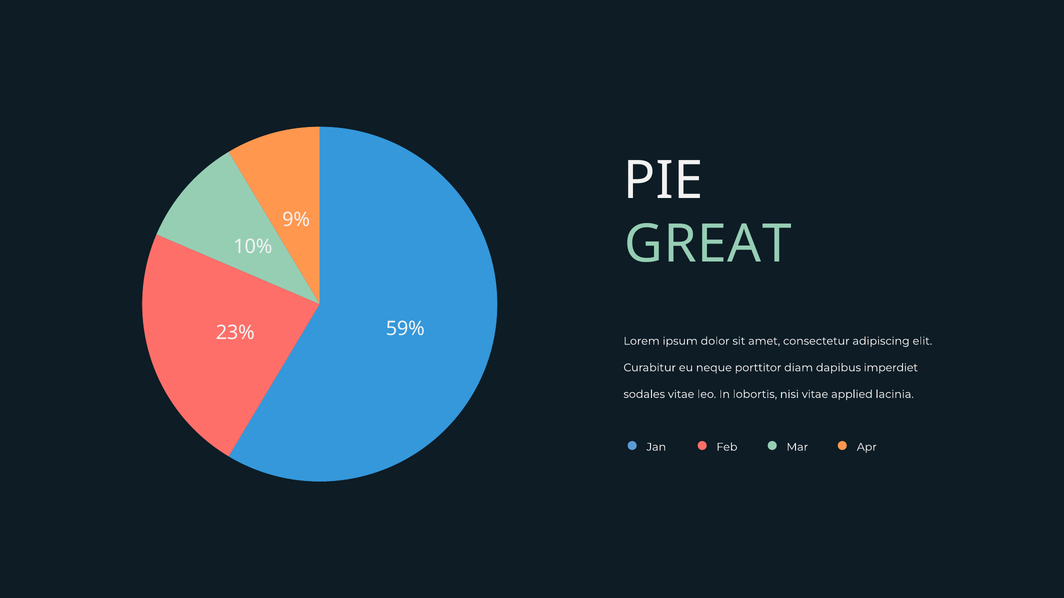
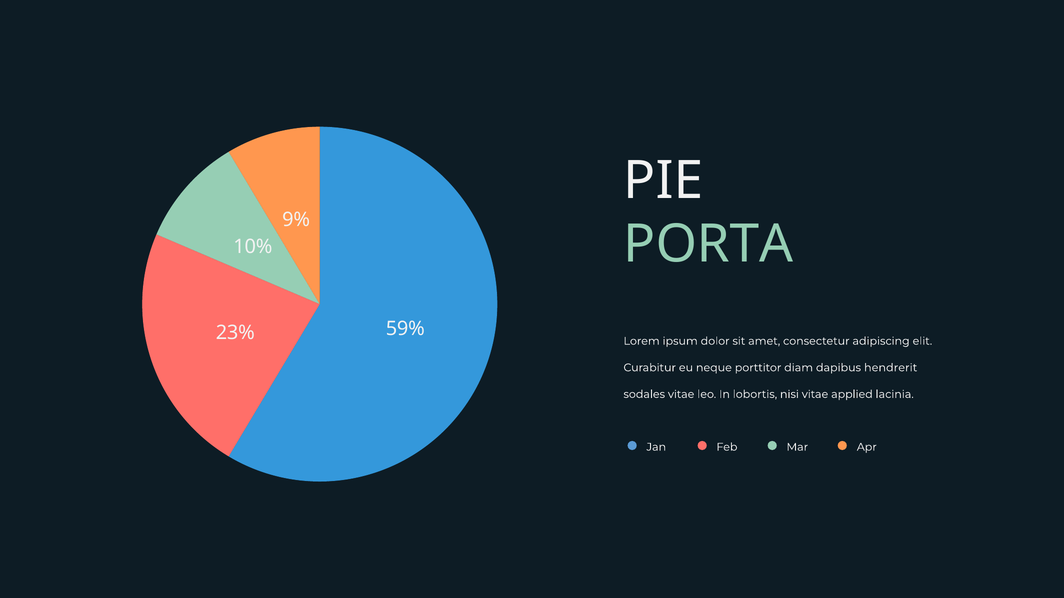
GREAT: GREAT -> PORTA
imperdiet: imperdiet -> hendrerit
